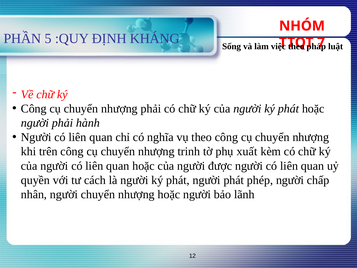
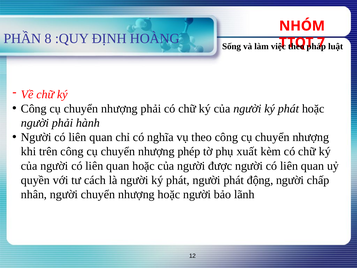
5: 5 -> 8
KHÁNG: KHÁNG -> HOÀNG
trinh: trinh -> phép
phép: phép -> động
